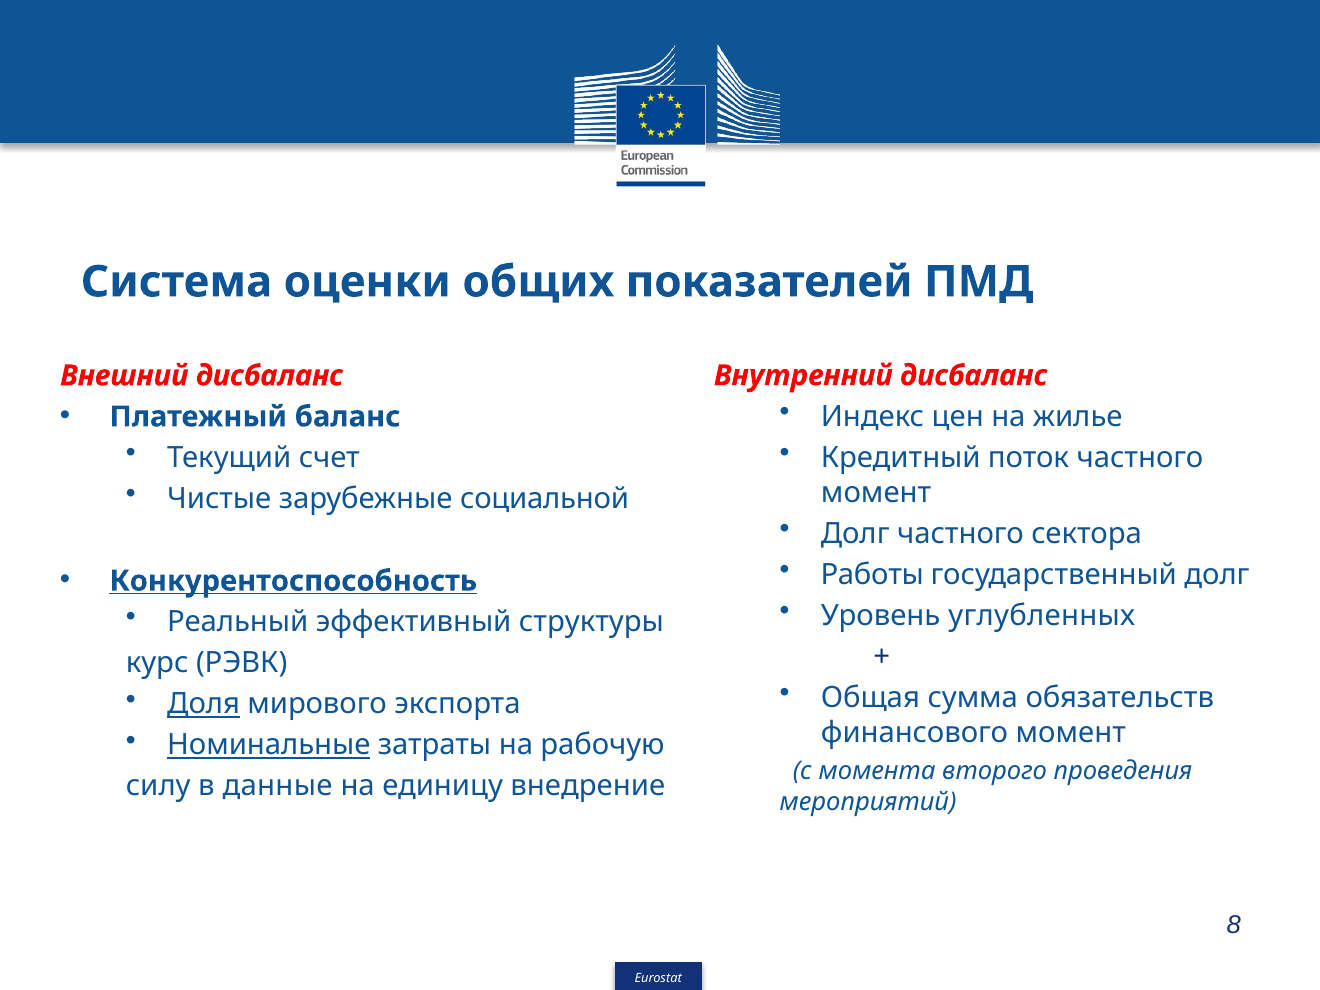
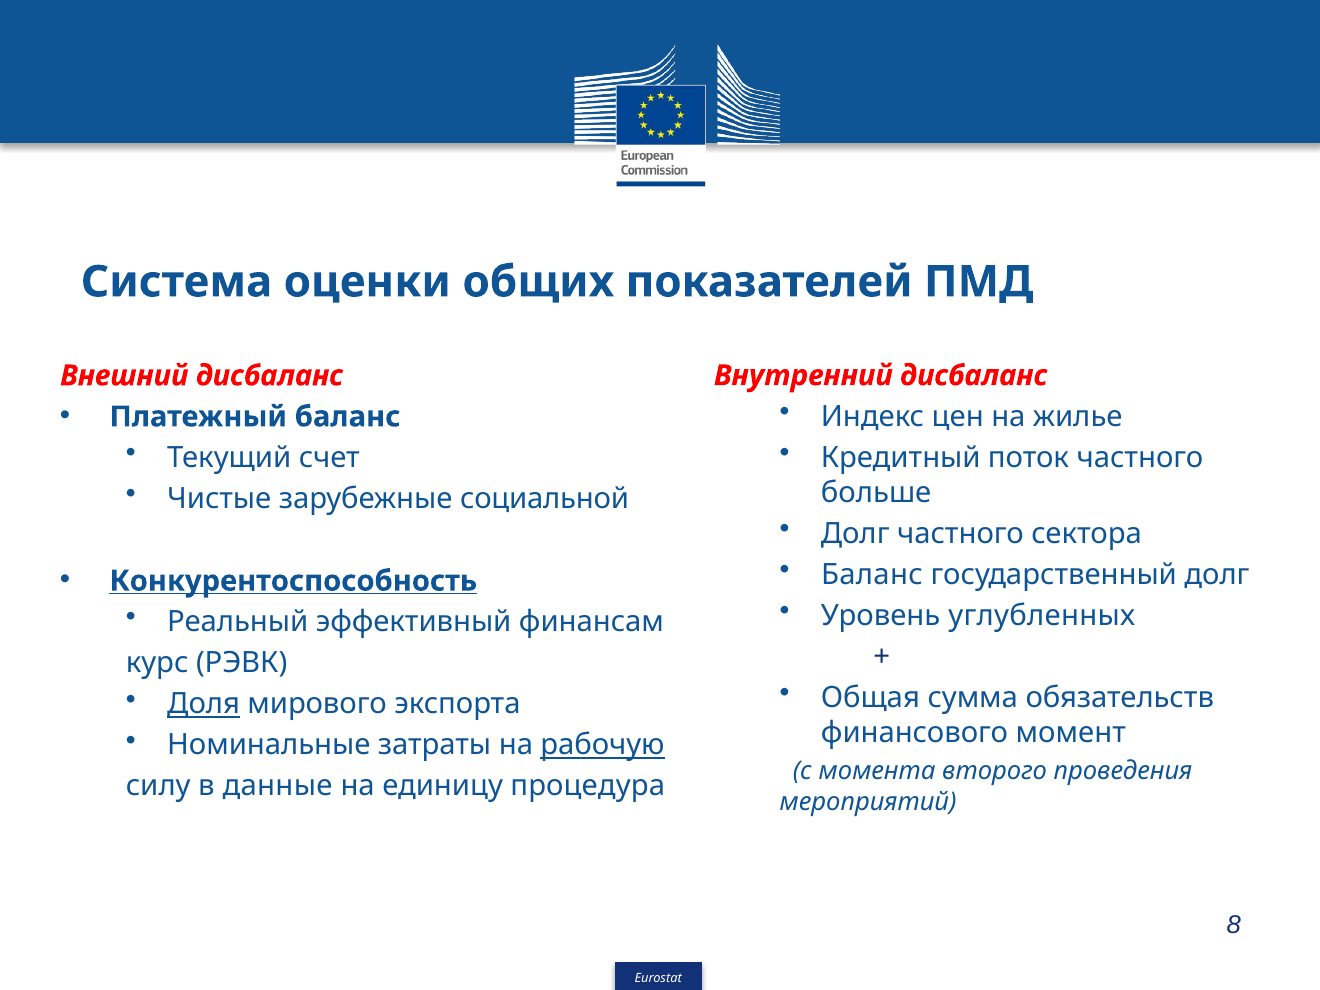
момент at (876, 493): момент -> больше
Работы at (872, 575): Работы -> Баланс
структуры: структуры -> финансам
Номинальные underline: present -> none
рабочую underline: none -> present
внедрение: внедрение -> процедура
